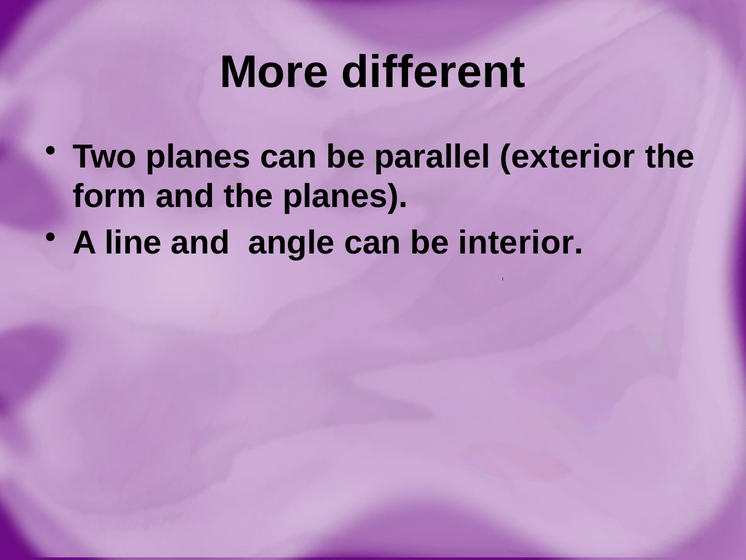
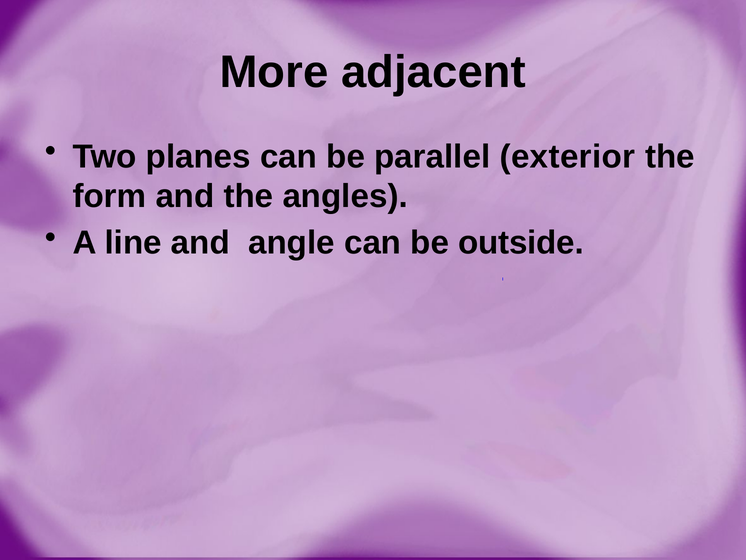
different: different -> adjacent
the planes: planes -> angles
interior: interior -> outside
